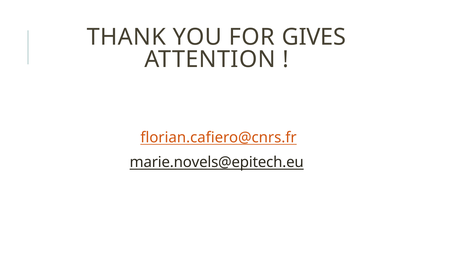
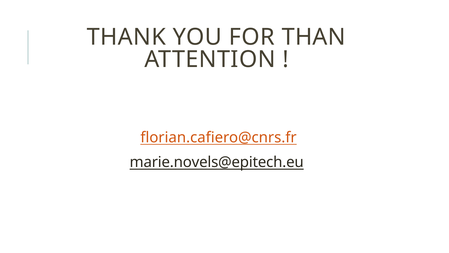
GIVES: GIVES -> THAN
